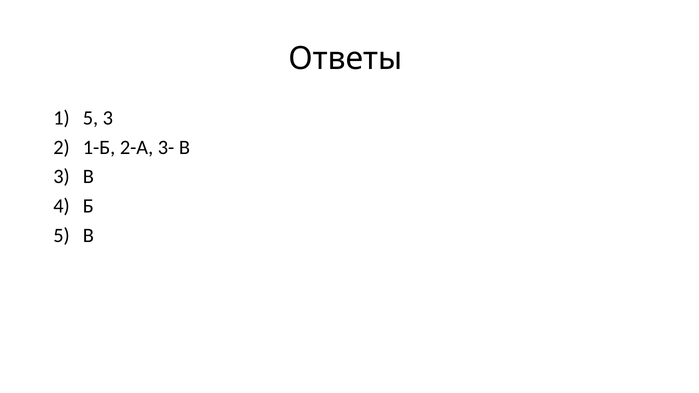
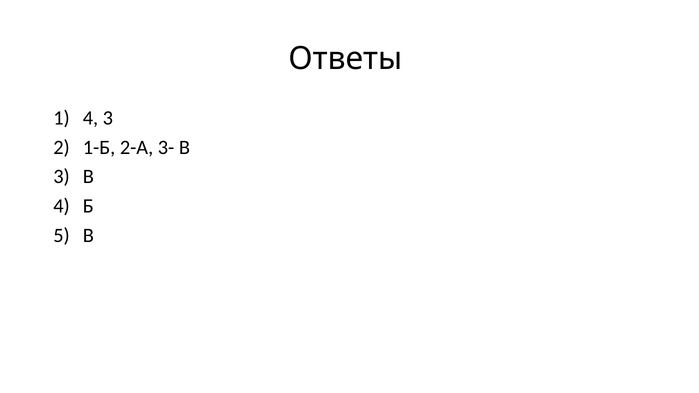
1 5: 5 -> 4
